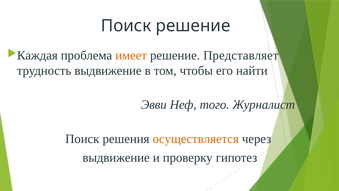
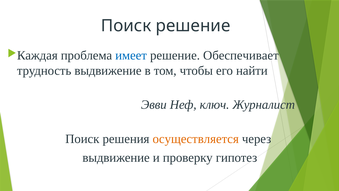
имеет colour: orange -> blue
Представляет: Представляет -> Обеспечивает
того: того -> ключ
